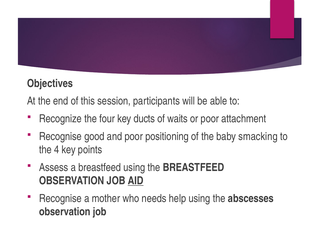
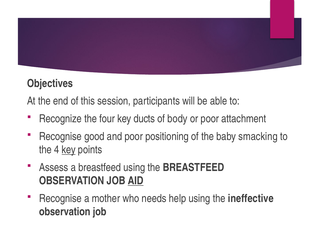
waits: waits -> body
key at (69, 150) underline: none -> present
abscesses: abscesses -> ineffective
